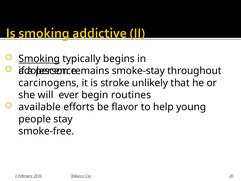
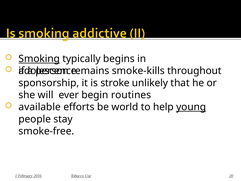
smoke-stay: smoke-stay -> smoke-kills
carcinogens: carcinogens -> sponsorship
flavor: flavor -> world
young underline: none -> present
